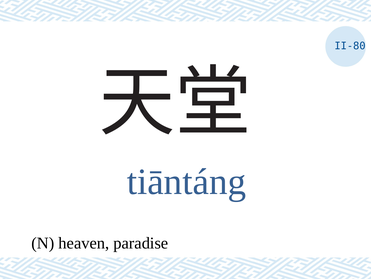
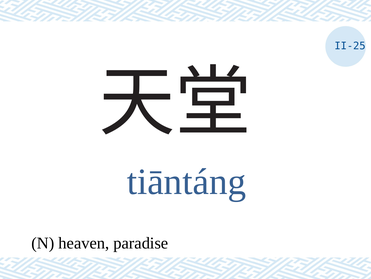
II-80: II-80 -> II-25
